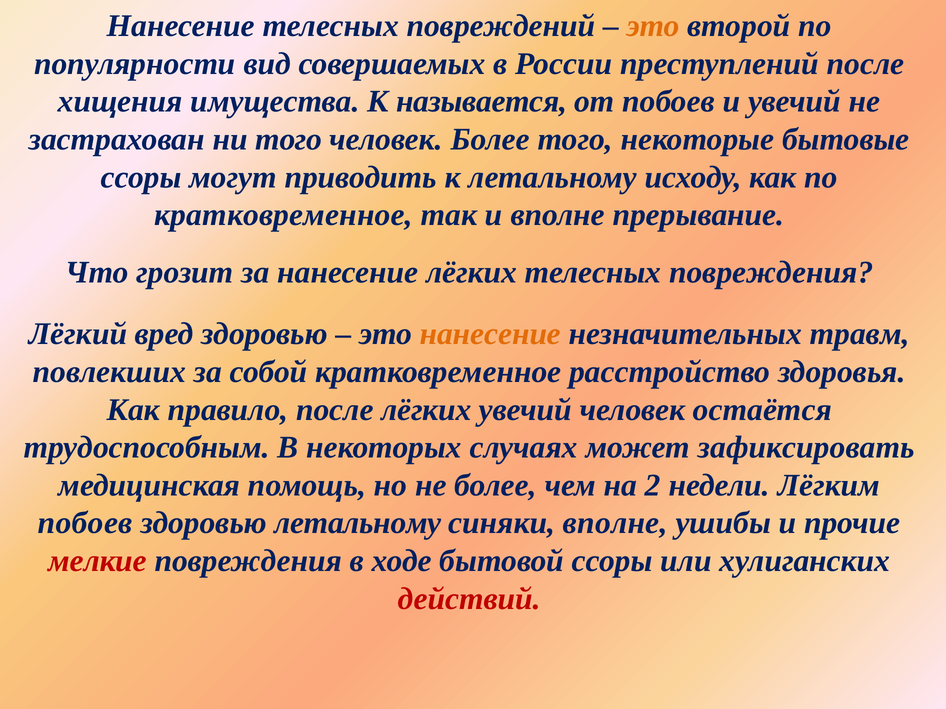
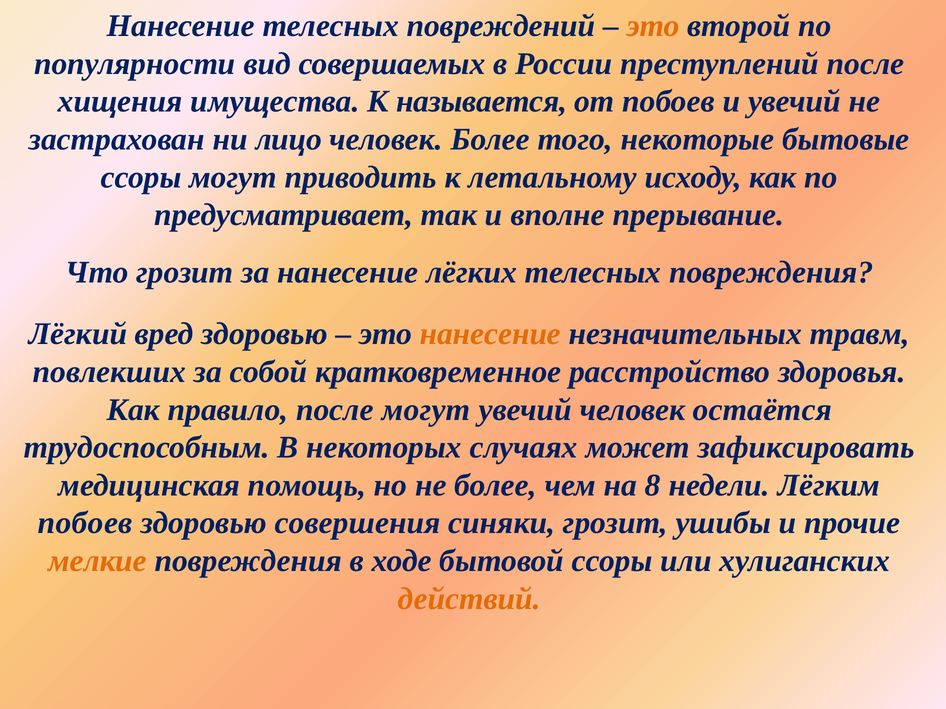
ни того: того -> лицо
кратковременное at (284, 215): кратковременное -> предусматривает
после лёгких: лёгких -> могут
2: 2 -> 8
здоровью летальному: летальному -> совершения
синяки вполне: вполне -> грозит
мелкие colour: red -> orange
действий colour: red -> orange
